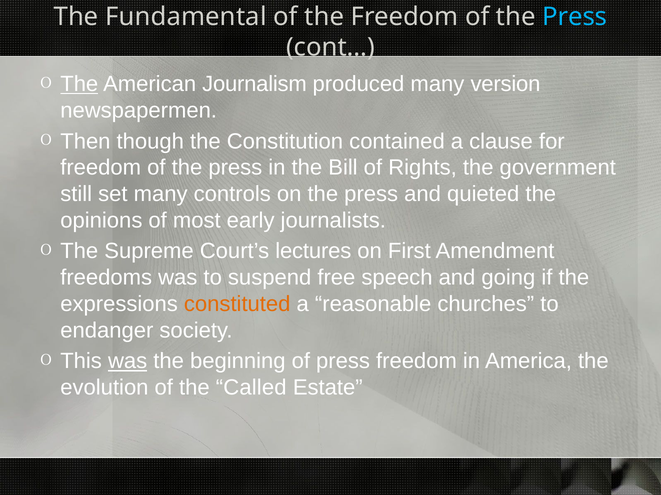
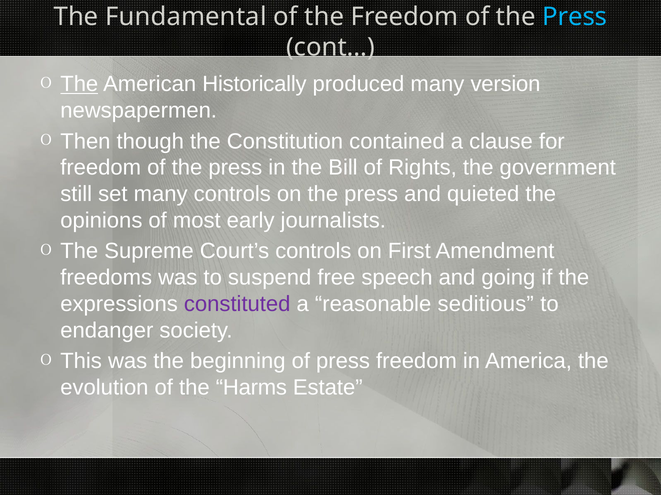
Journalism: Journalism -> Historically
Court’s lectures: lectures -> controls
constituted colour: orange -> purple
churches: churches -> seditious
was at (128, 362) underline: present -> none
Called: Called -> Harms
